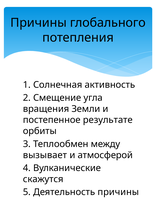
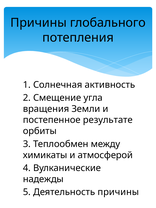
вызывает: вызывает -> химикаты
скажутся: скажутся -> надежды
